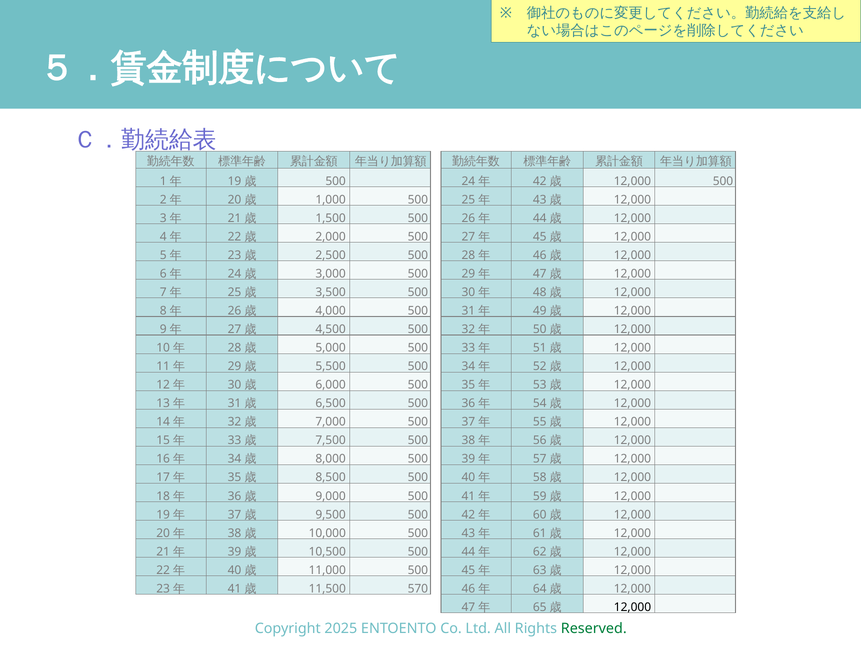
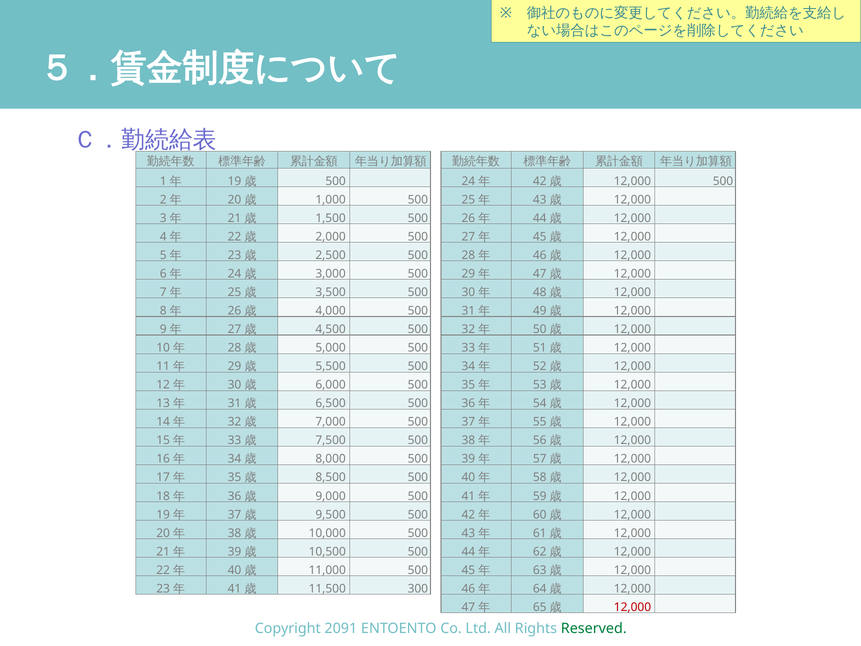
570: 570 -> 300
12,000 at (632, 607) colour: black -> red
2025: 2025 -> 2091
